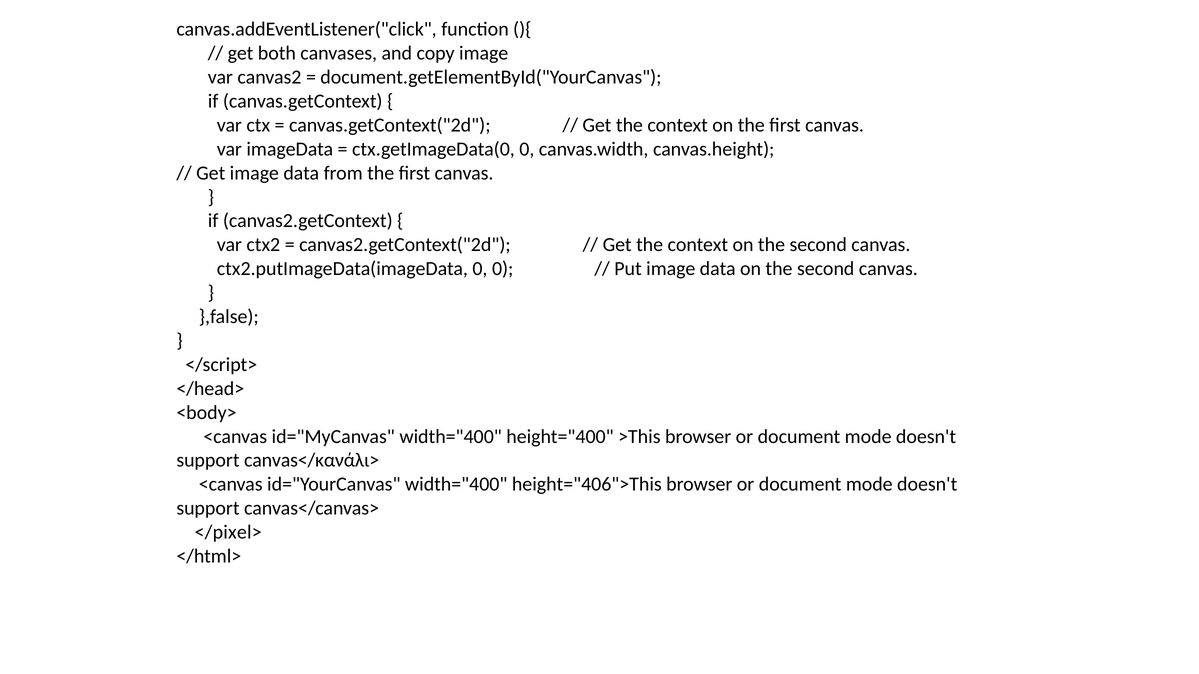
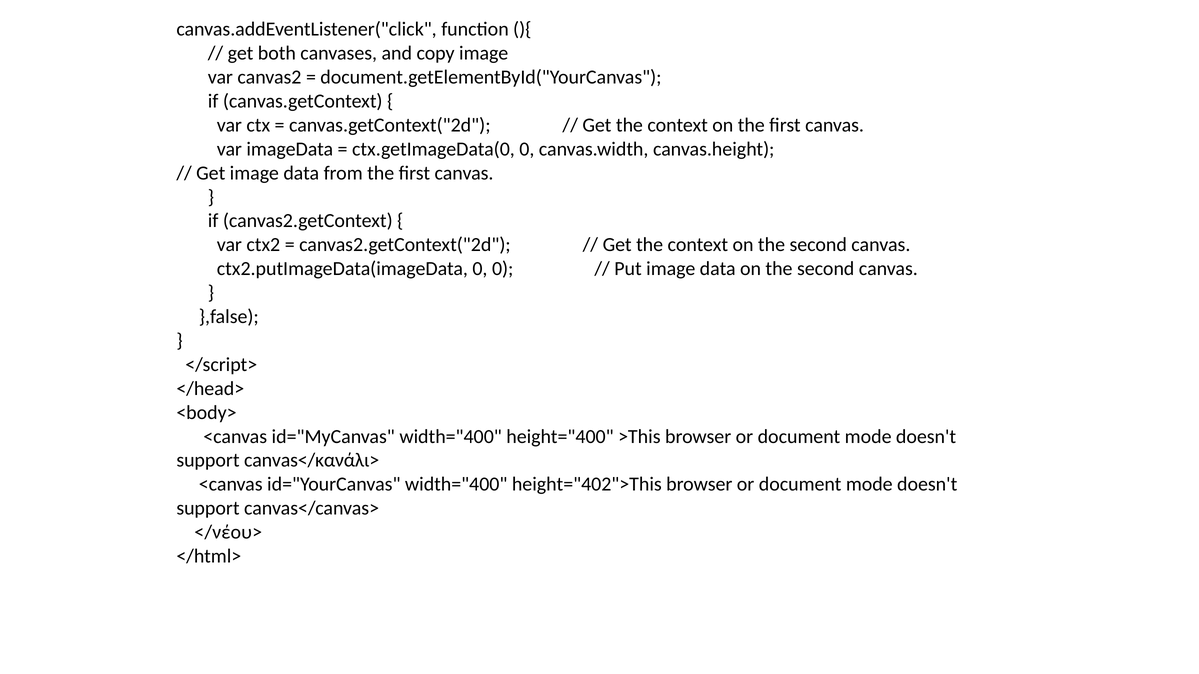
height="406">This: height="406">This -> height="402">This
</pixel>: </pixel> -> </νέου>
